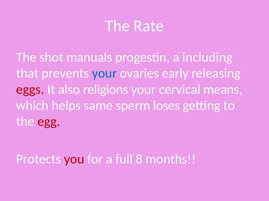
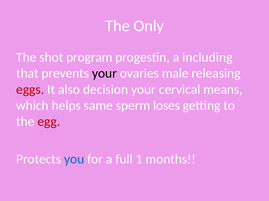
Rate: Rate -> Only
manuals: manuals -> program
your at (104, 74) colour: blue -> black
early: early -> male
religions: religions -> decision
you colour: red -> blue
8: 8 -> 1
